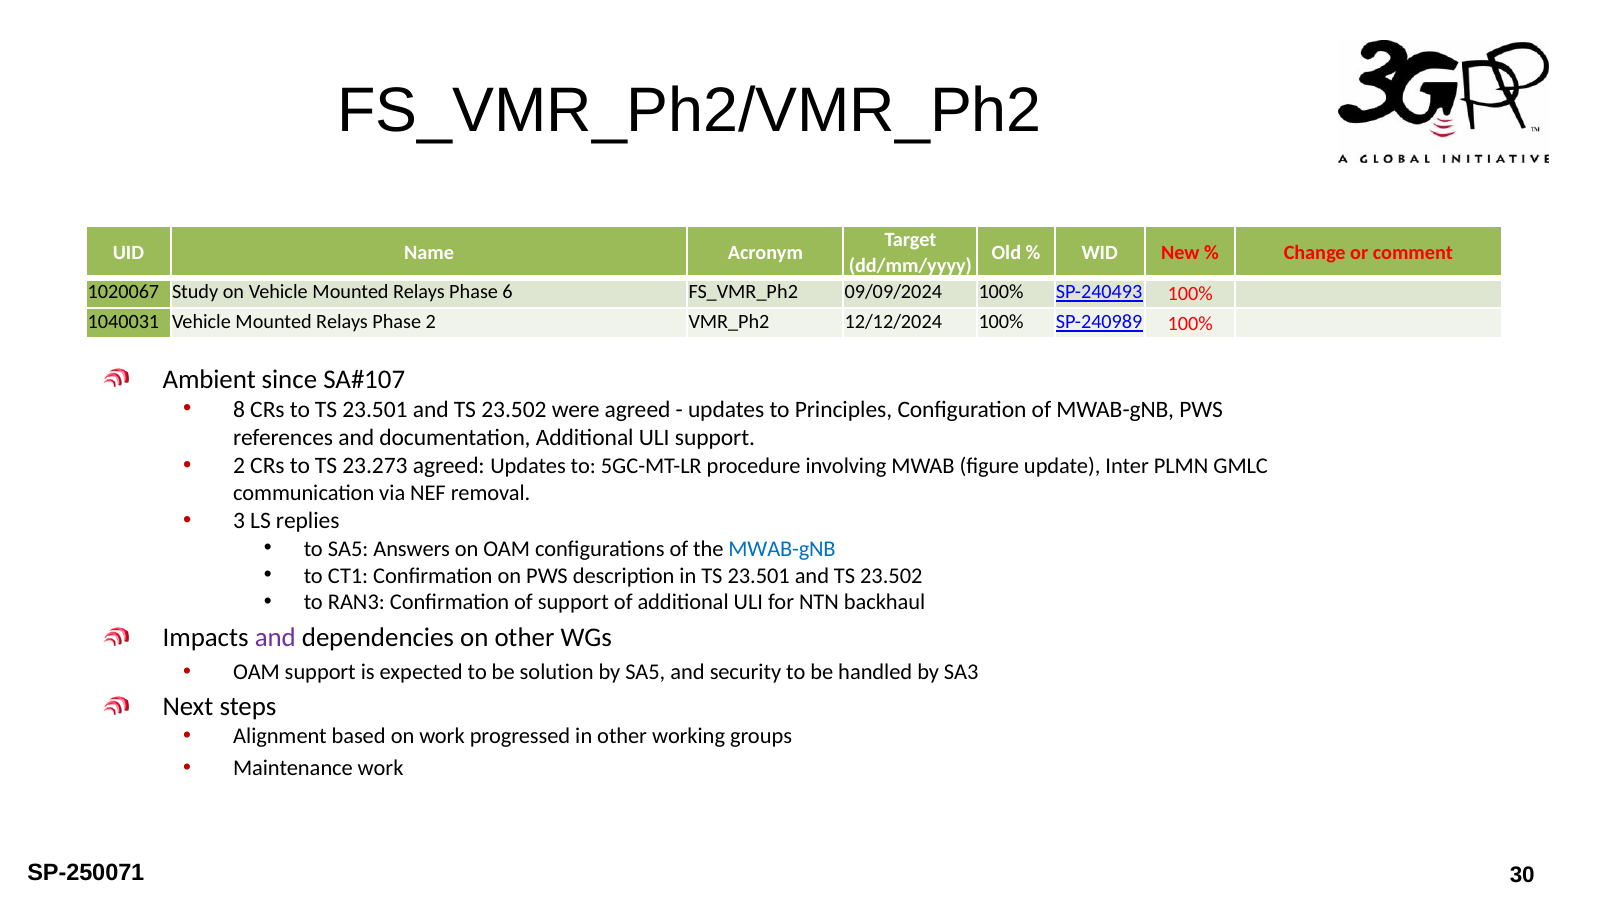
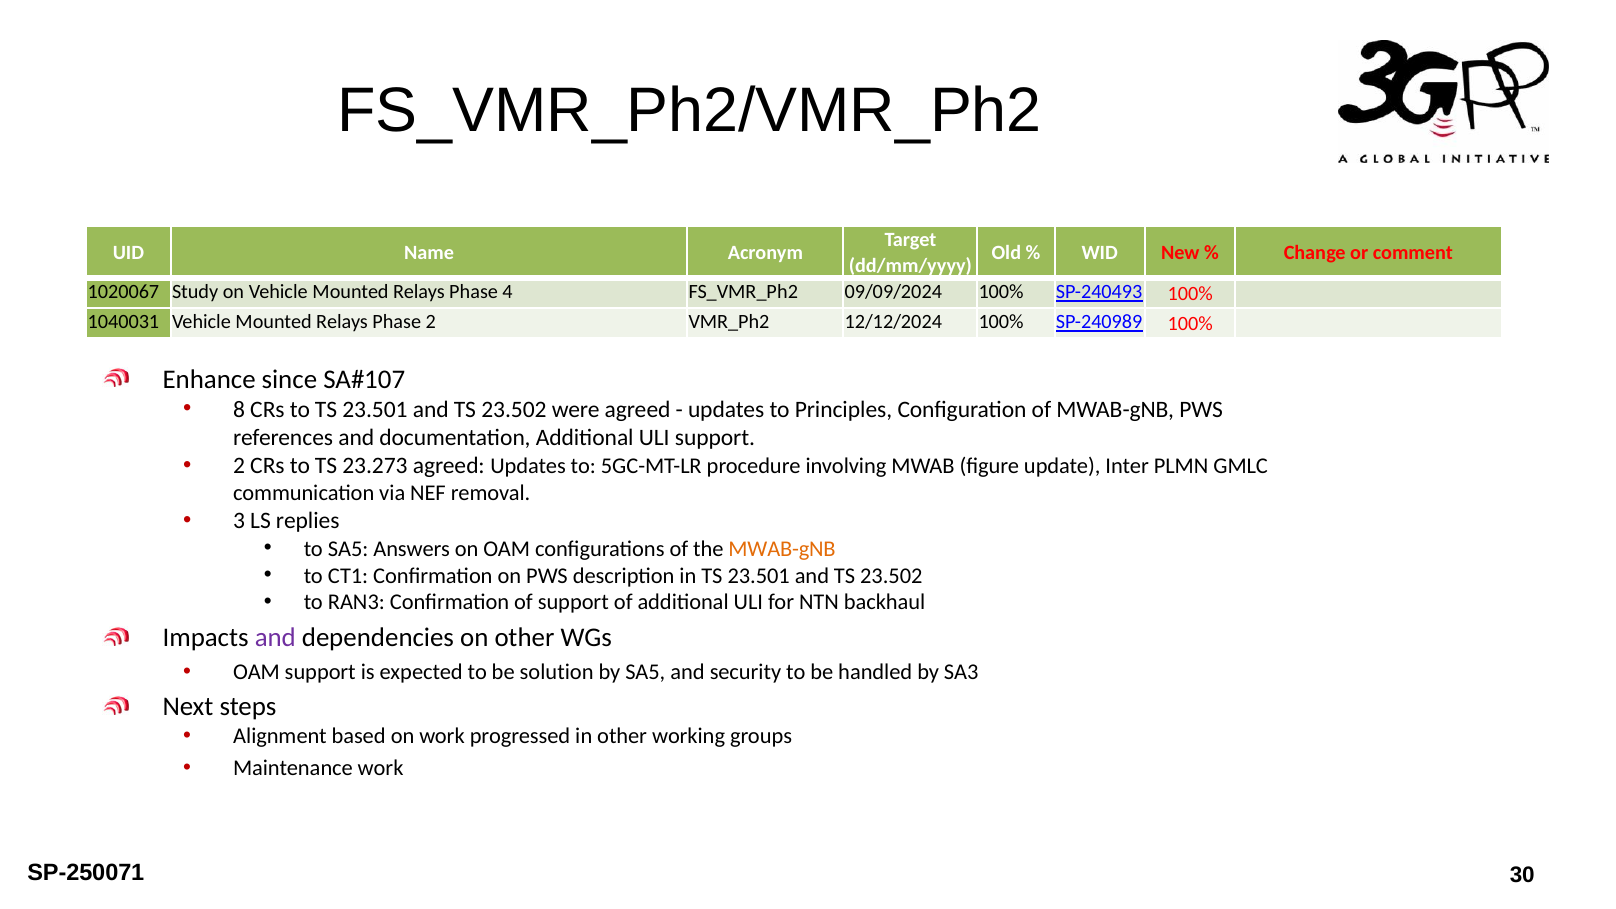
6: 6 -> 4
Ambient: Ambient -> Enhance
MWAB-gNB at (782, 549) colour: blue -> orange
